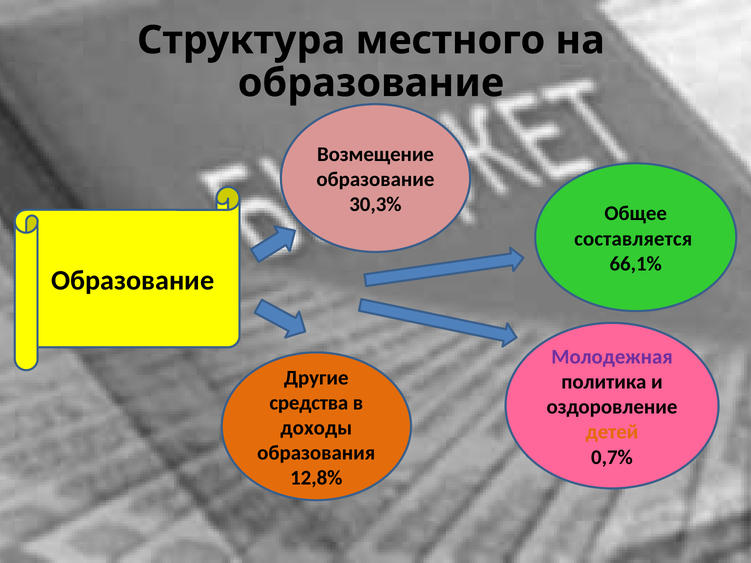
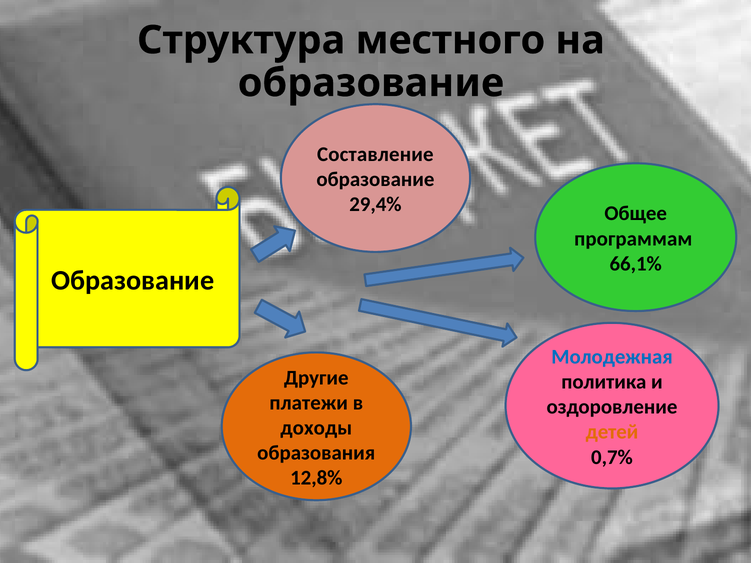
Возмещение: Возмещение -> Составление
30,3%: 30,3% -> 29,4%
составляется: составляется -> программам
Молодежная colour: purple -> blue
средства: средства -> платежи
